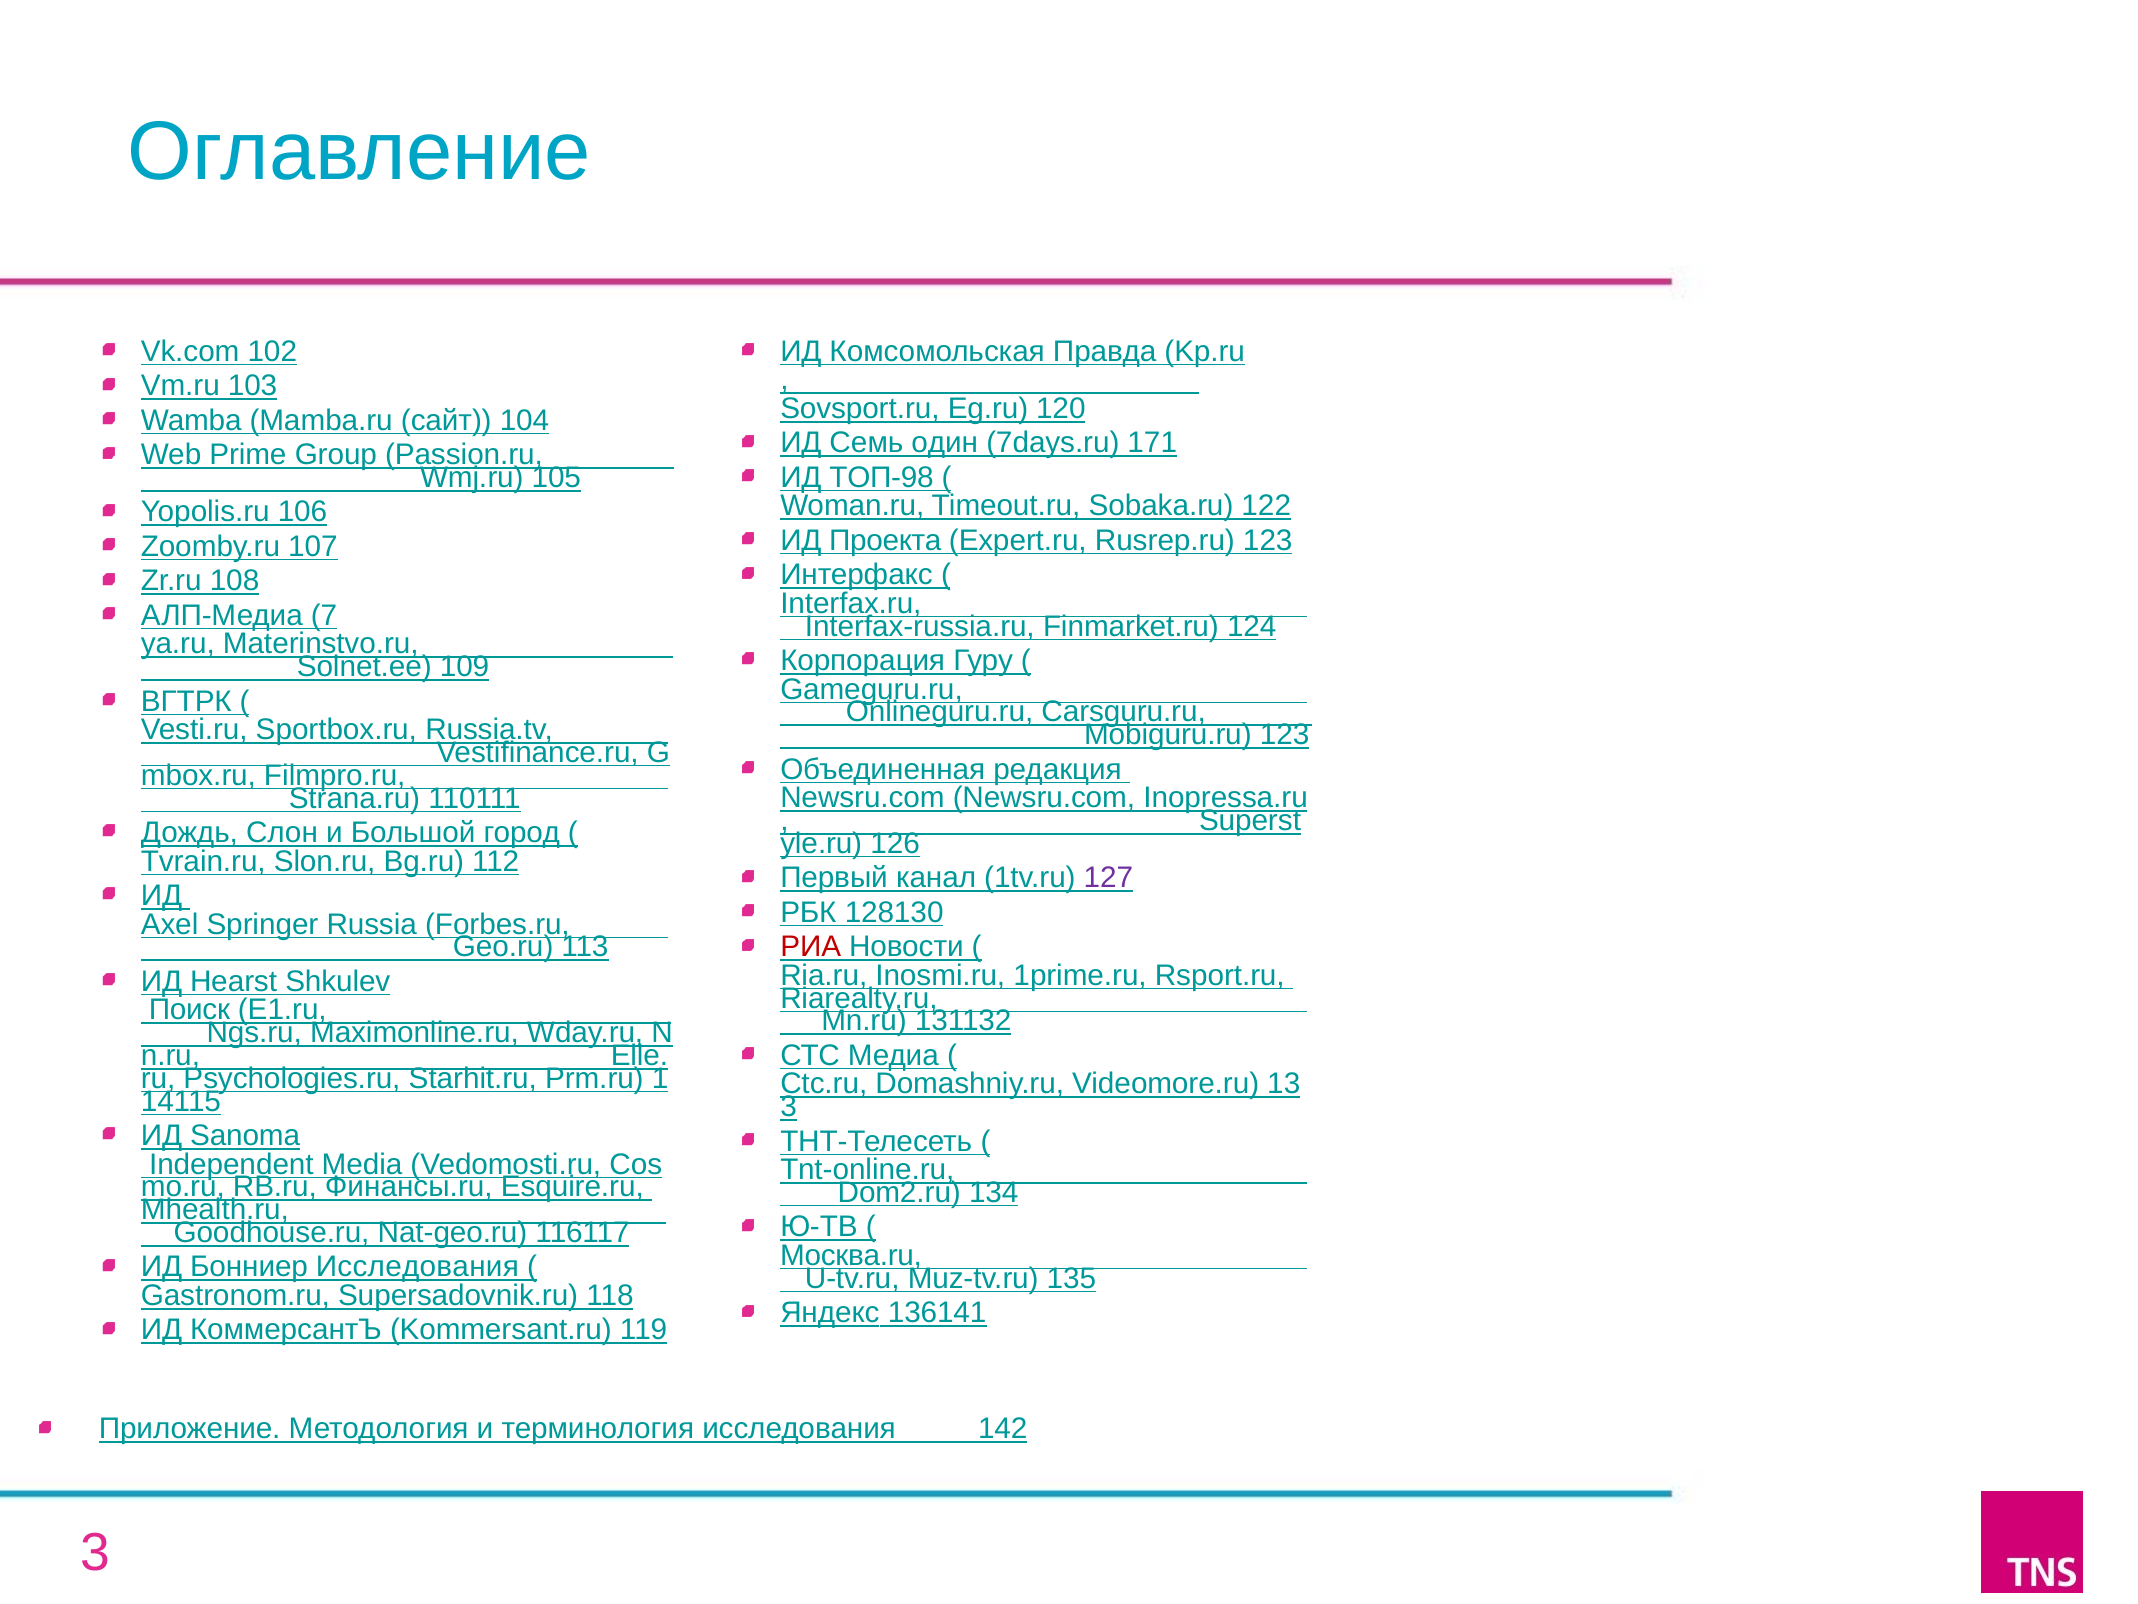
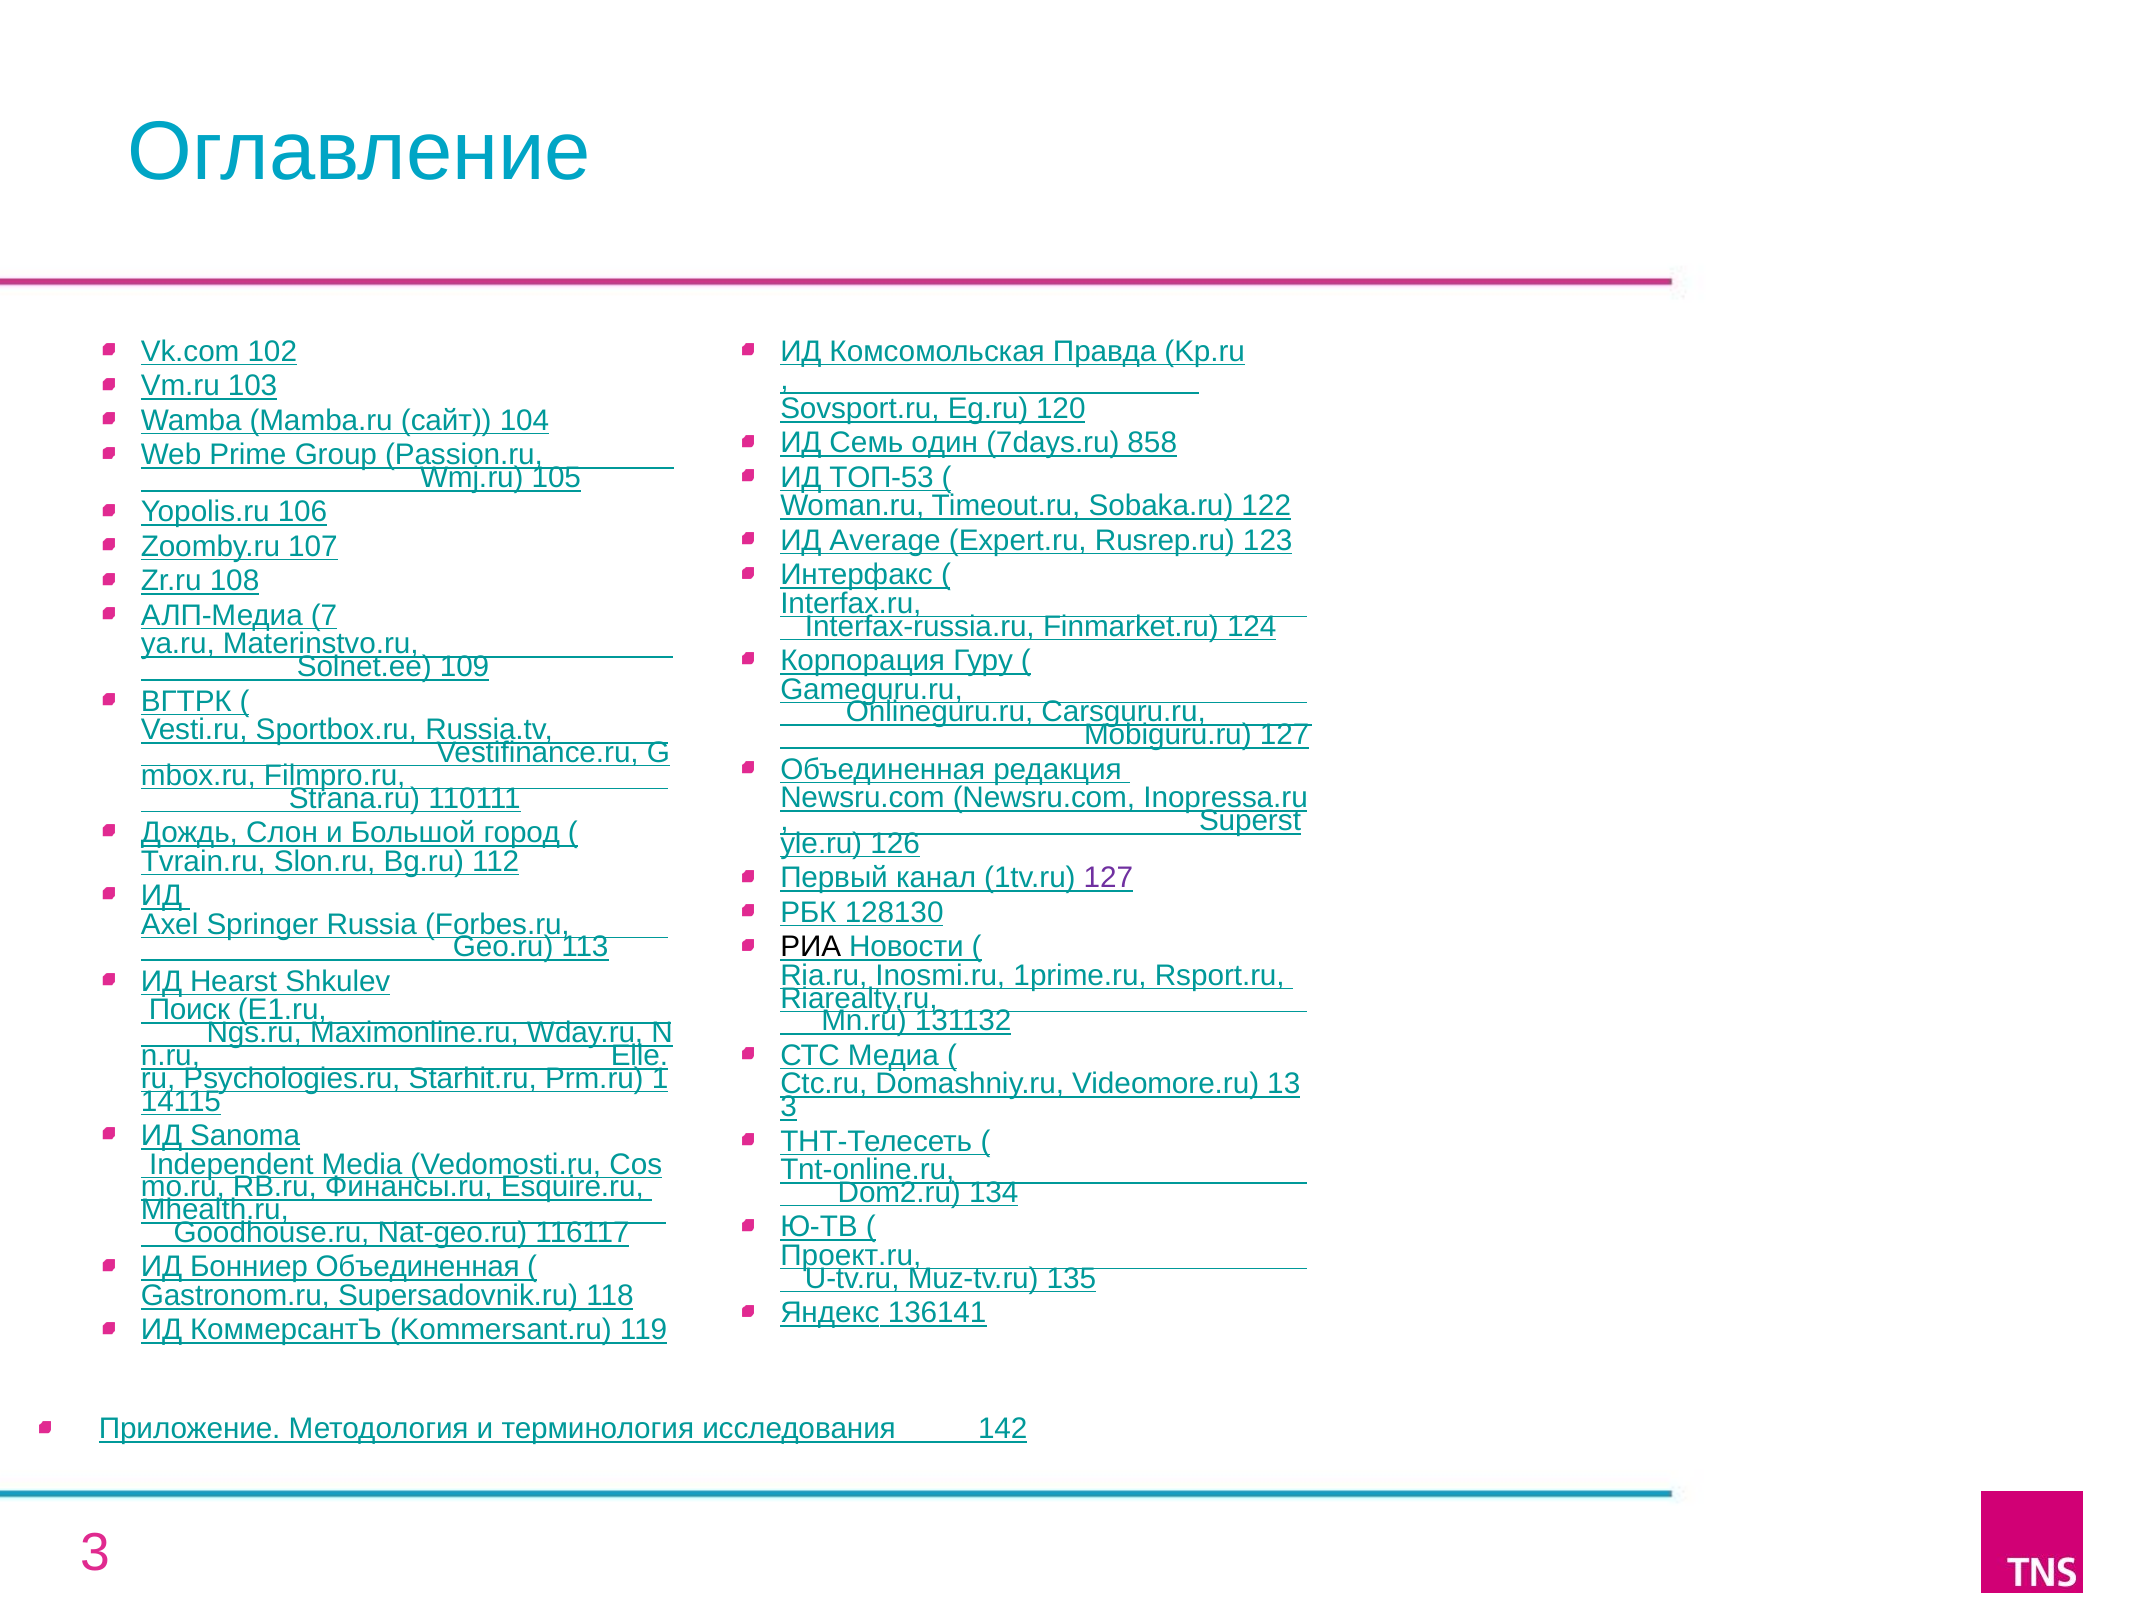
171: 171 -> 858
ТОП-98: ТОП-98 -> ТОП-53
Проекта: Проекта -> Average
Mobiguru.ru 123: 123 -> 127
РИА colour: red -> black
Москва.ru: Москва.ru -> Проект.ru
Бонниер Исследования: Исследования -> Объединенная
